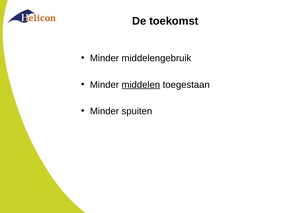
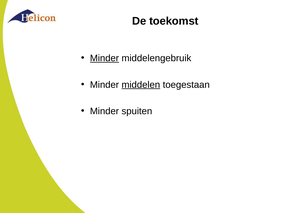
Minder at (104, 58) underline: none -> present
